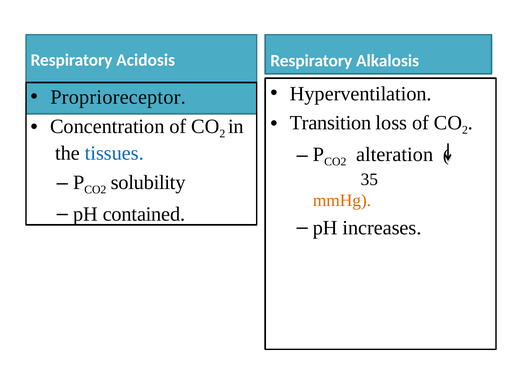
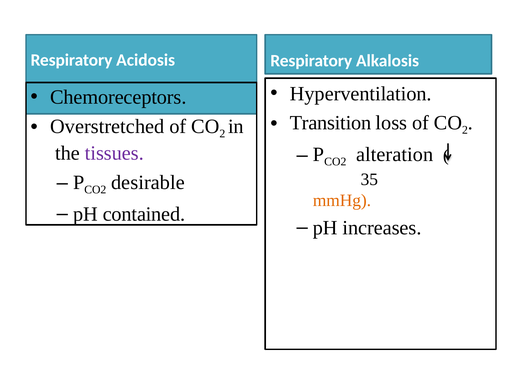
Proprioreceptor: Proprioreceptor -> Chemoreceptors
Concentration: Concentration -> Overstretched
tissues colour: blue -> purple
solubility: solubility -> desirable
